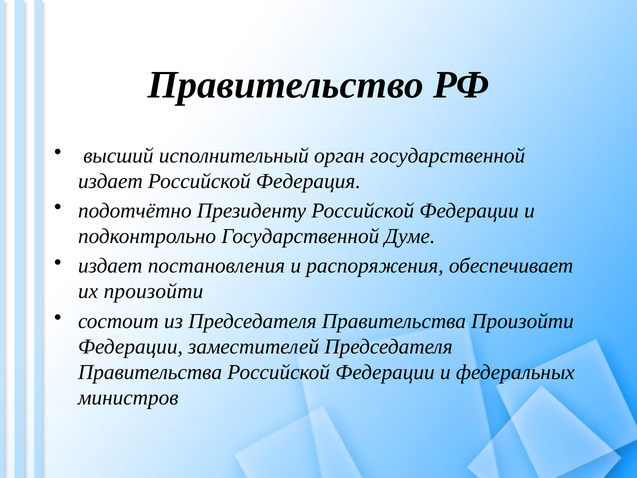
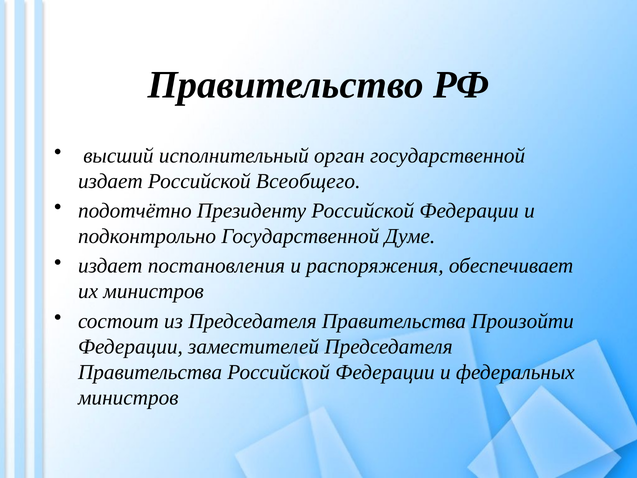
Федерация: Федерация -> Всеобщего
их произойти: произойти -> министров
